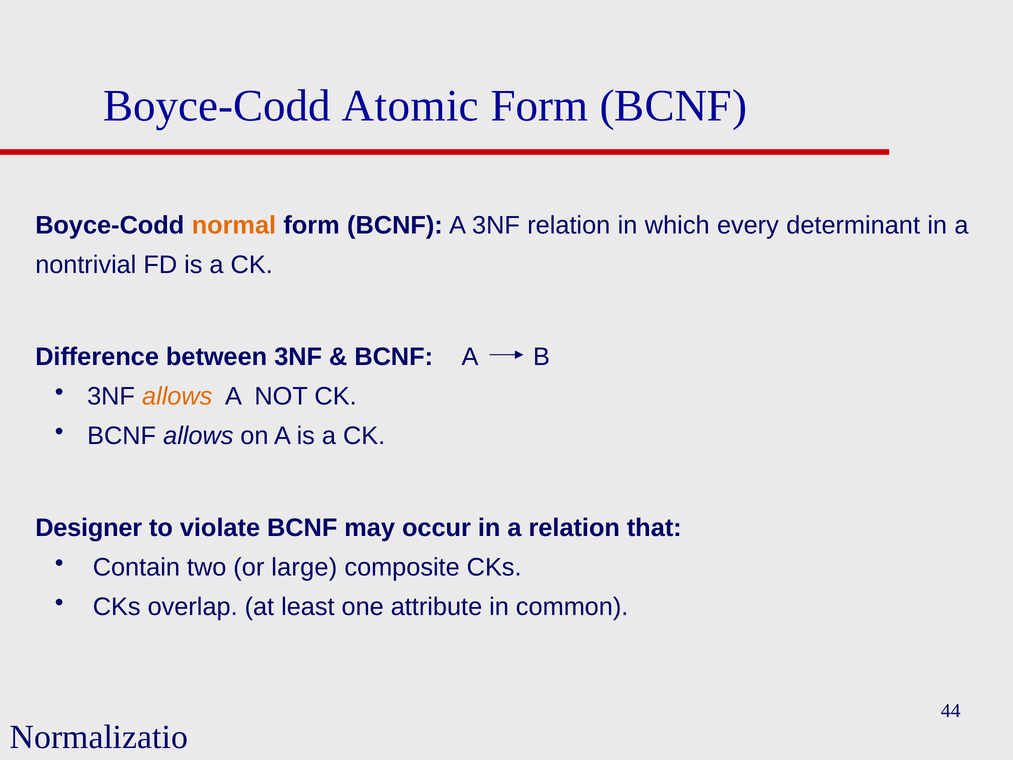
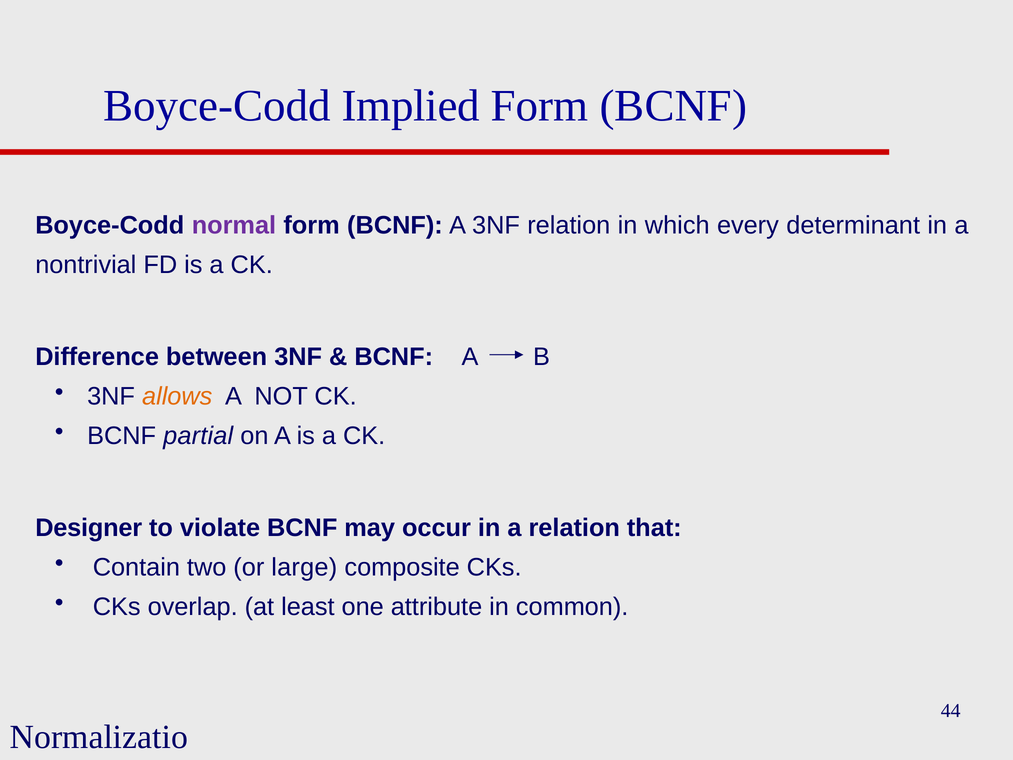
Atomic: Atomic -> Implied
normal colour: orange -> purple
BCNF allows: allows -> partial
